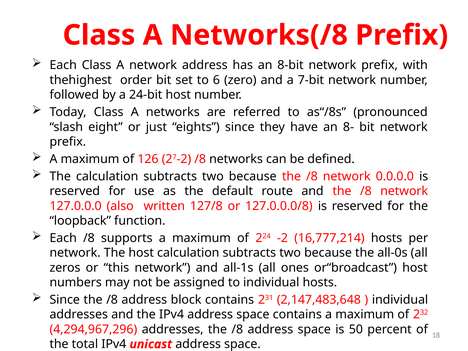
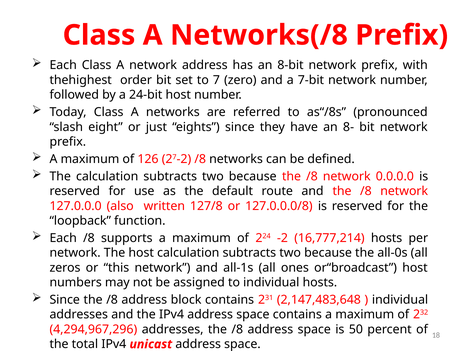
6: 6 -> 7
